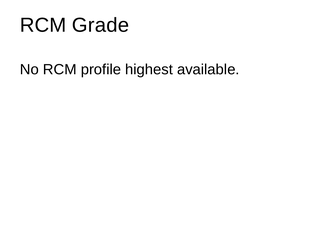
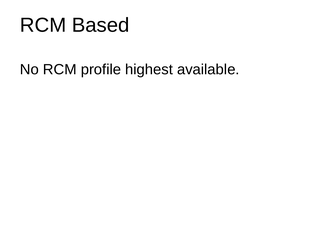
Grade: Grade -> Based
